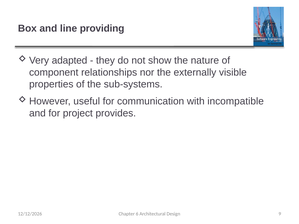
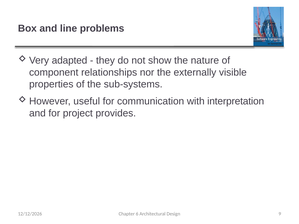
providing: providing -> problems
incompatible: incompatible -> interpretation
